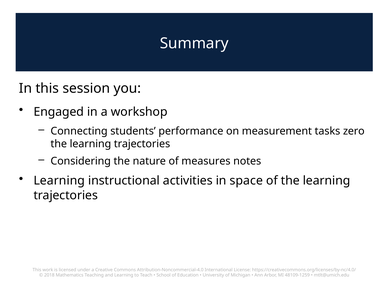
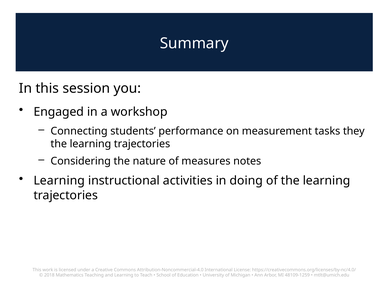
zero: zero -> they
space: space -> doing
